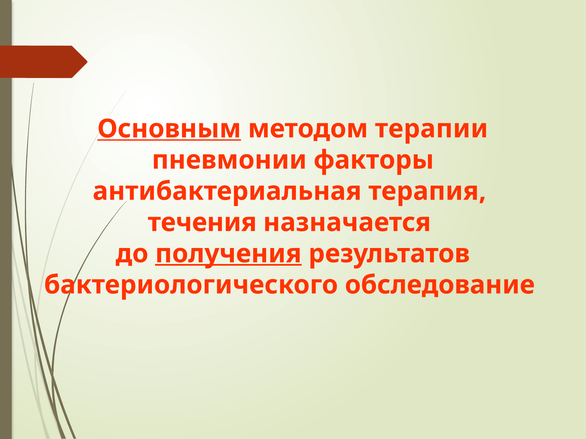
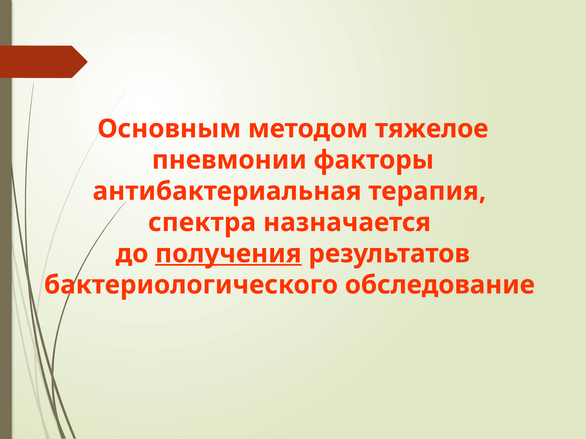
Основным underline: present -> none
терапии: терапии -> тяжелое
течения: течения -> спектра
